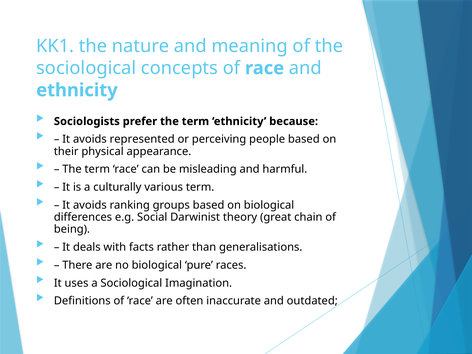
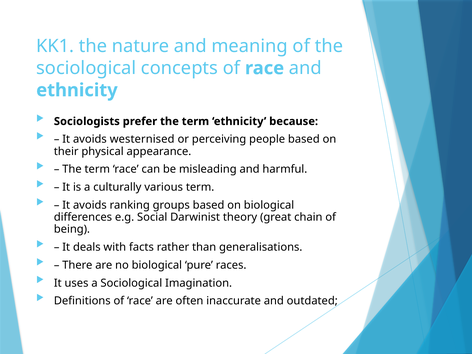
represented: represented -> westernised
